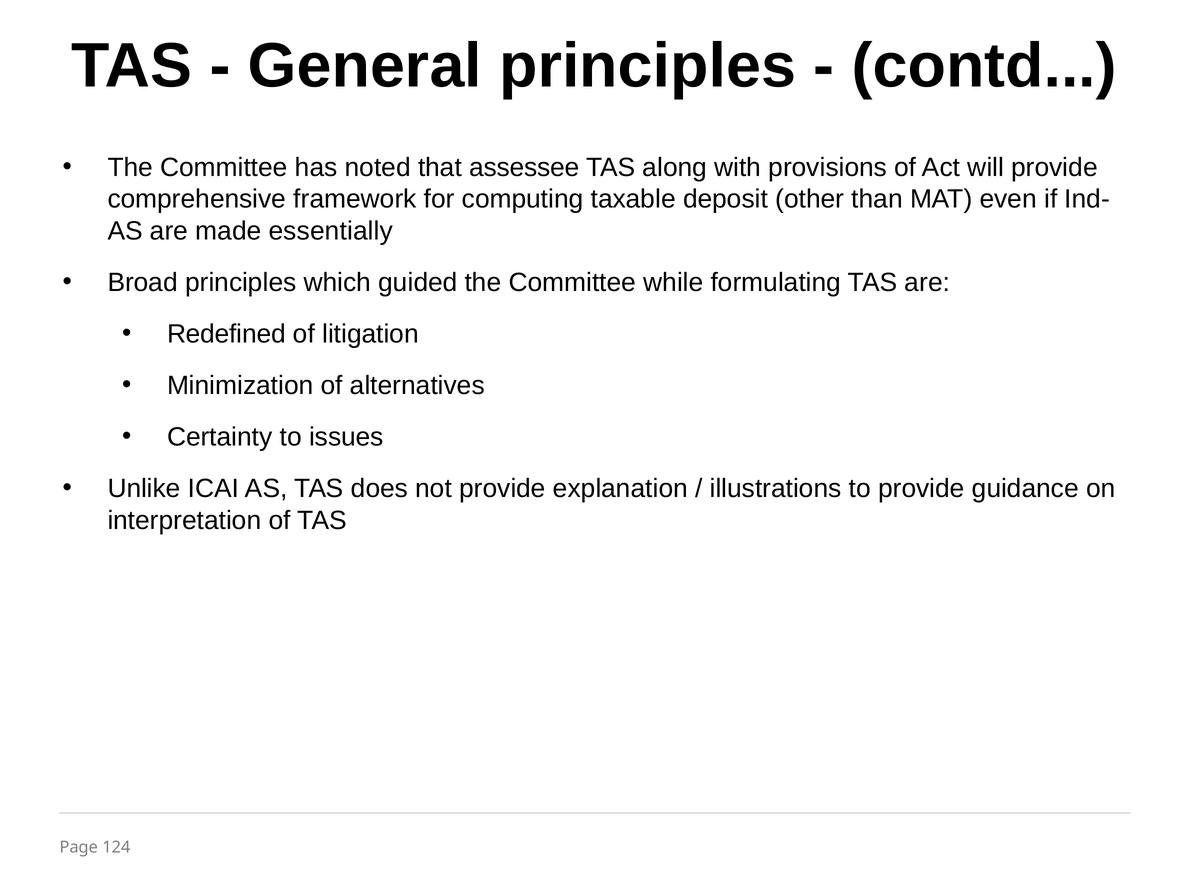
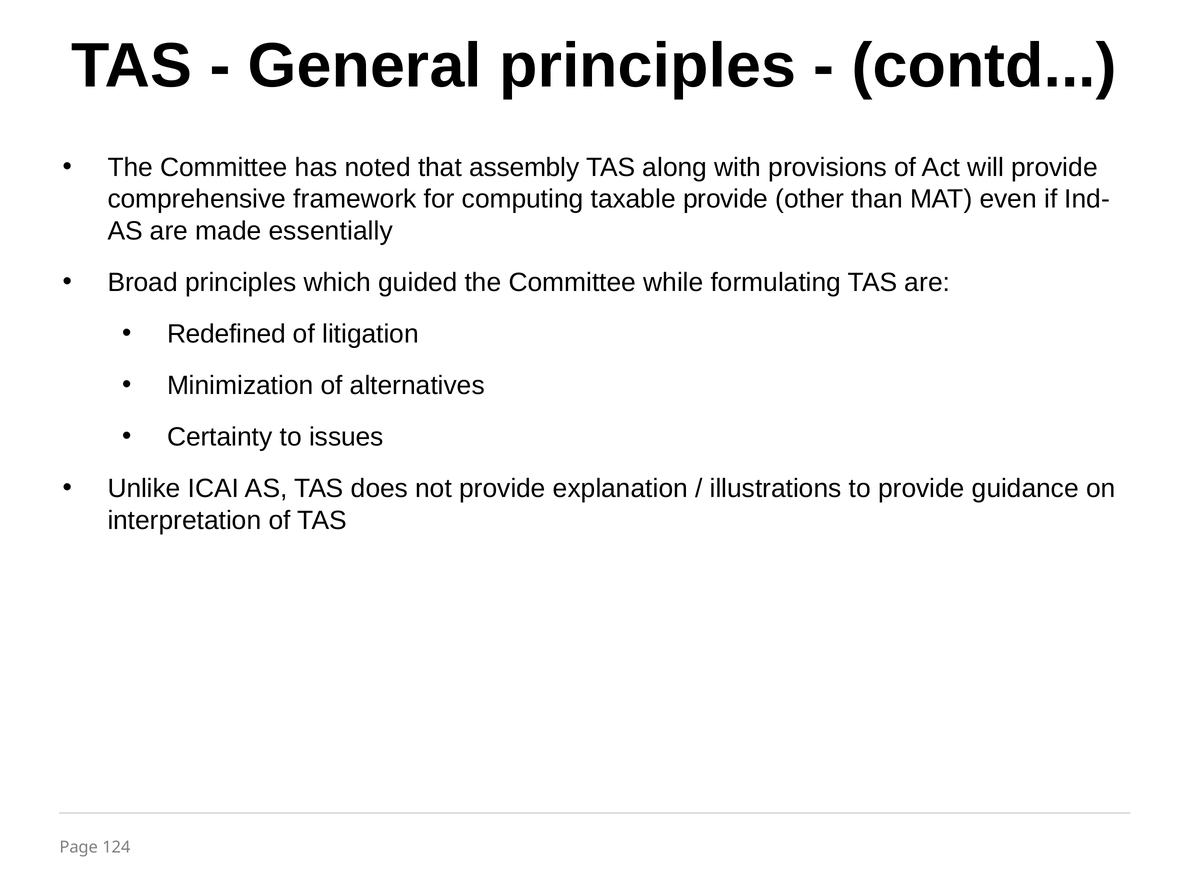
assessee: assessee -> assembly
taxable deposit: deposit -> provide
